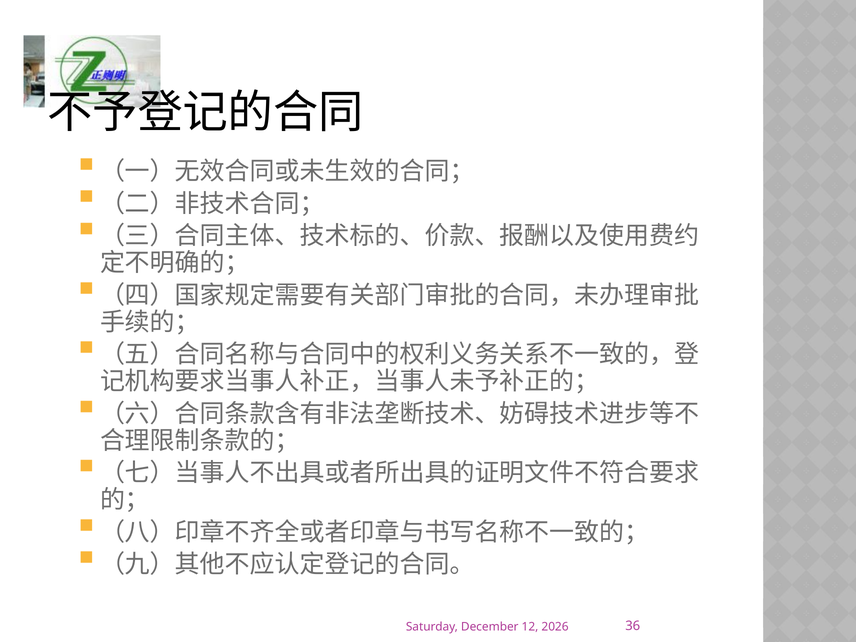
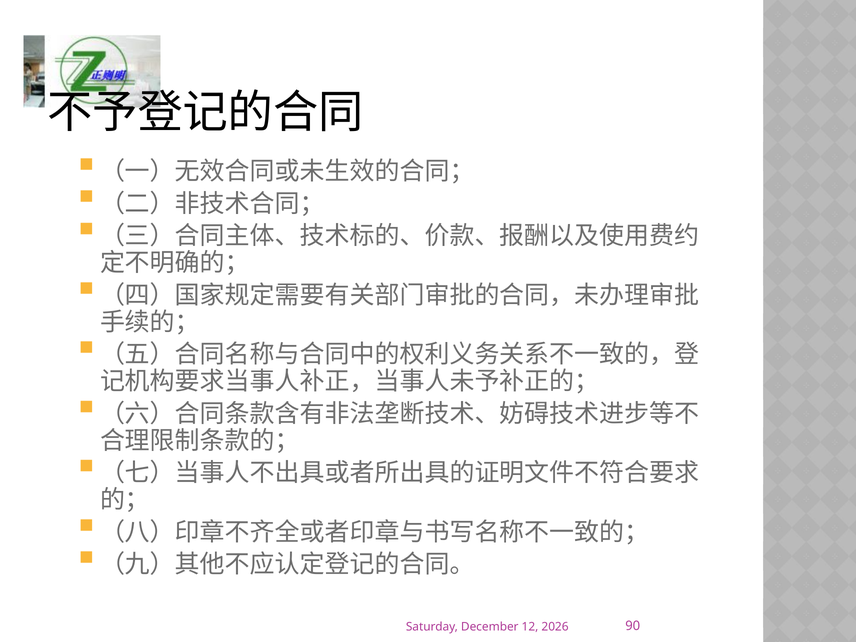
36: 36 -> 90
